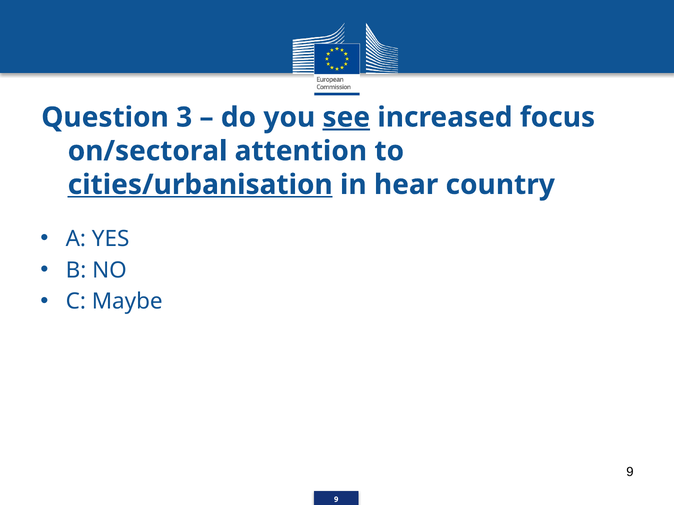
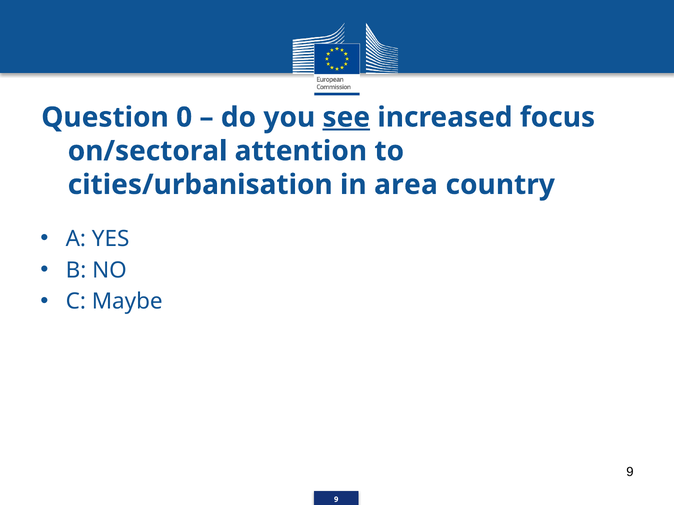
3: 3 -> 0
cities/urbanisation underline: present -> none
hear: hear -> area
